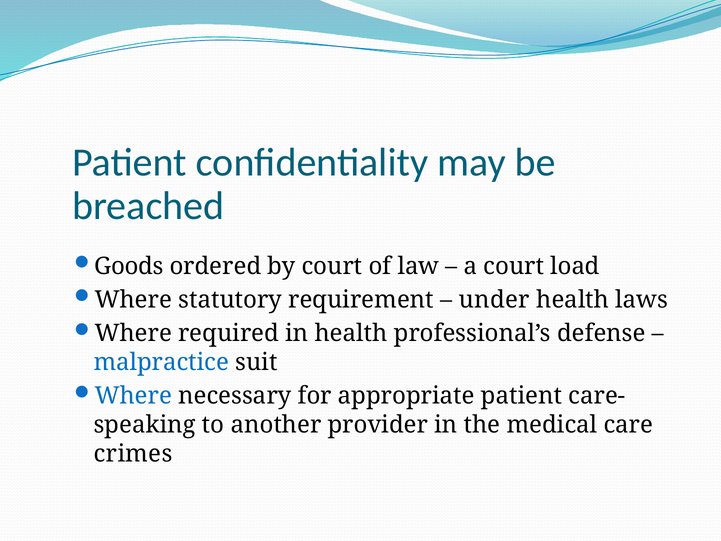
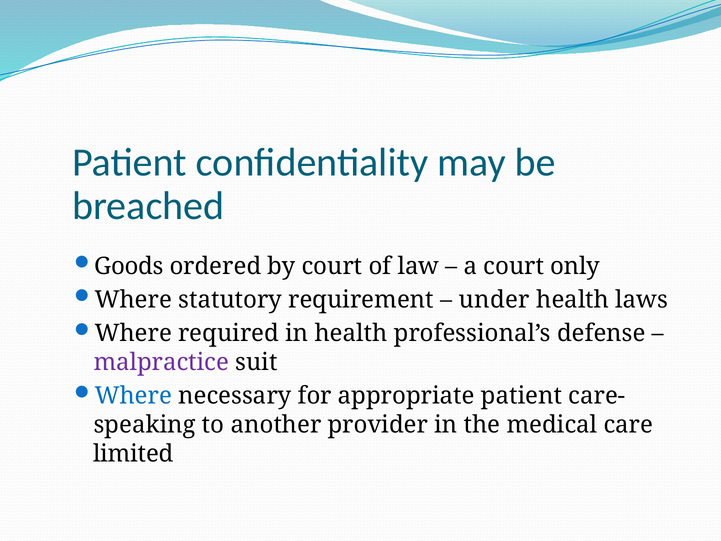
load: load -> only
malpractice colour: blue -> purple
crimes: crimes -> limited
